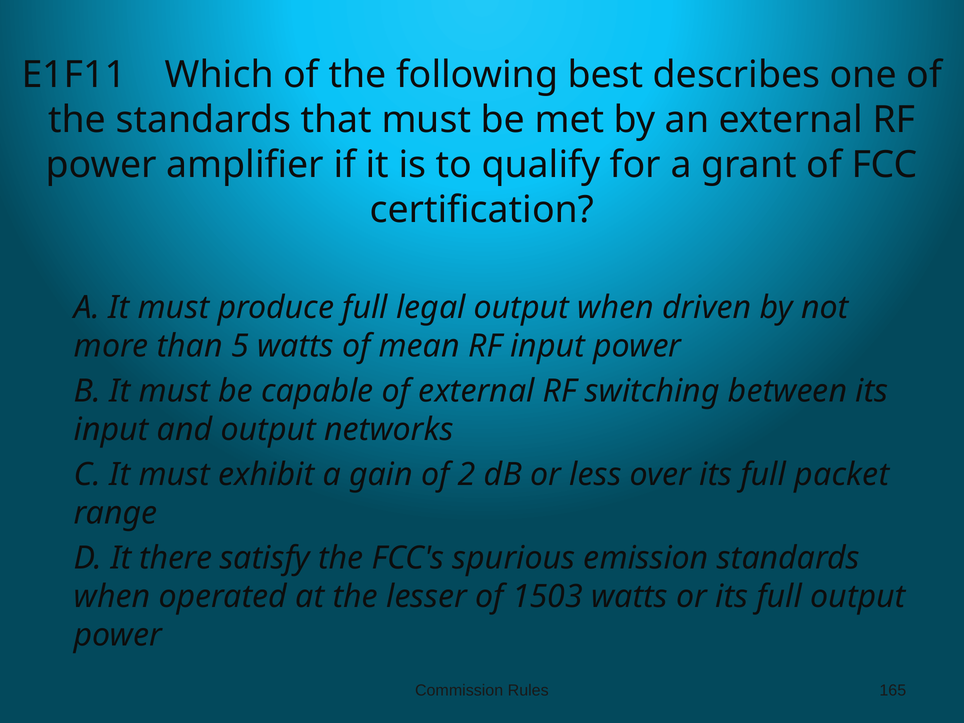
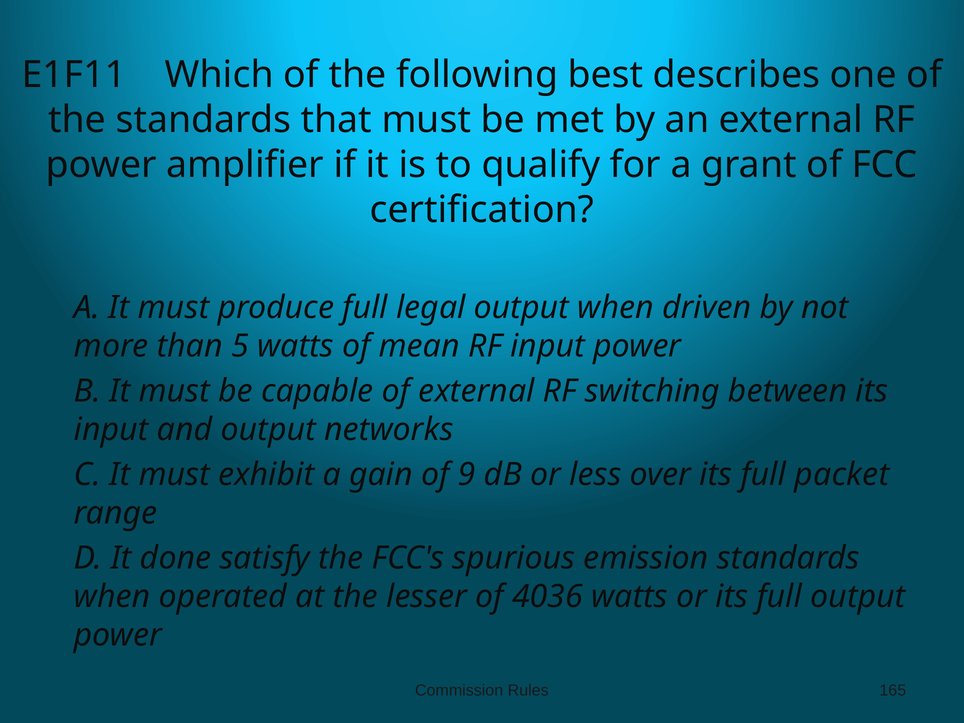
2: 2 -> 9
there: there -> done
1503: 1503 -> 4036
